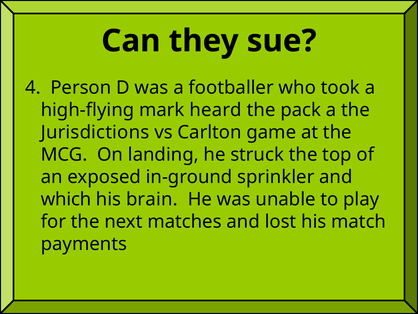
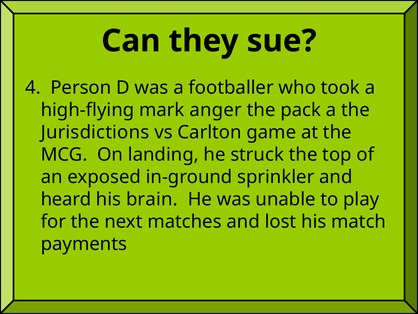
heard: heard -> anger
which: which -> heard
